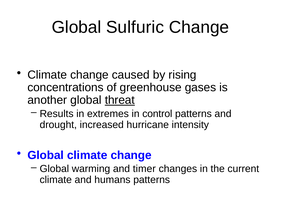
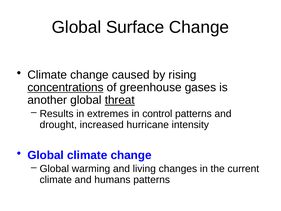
Sulfuric: Sulfuric -> Surface
concentrations underline: none -> present
timer: timer -> living
